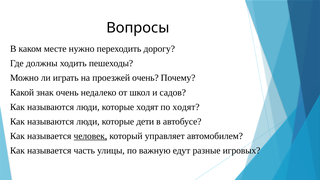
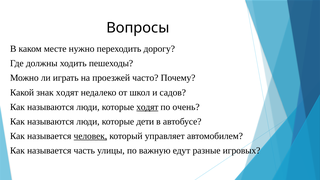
проезжей очень: очень -> часто
знак очень: очень -> ходят
ходят at (147, 107) underline: none -> present
по ходят: ходят -> очень
